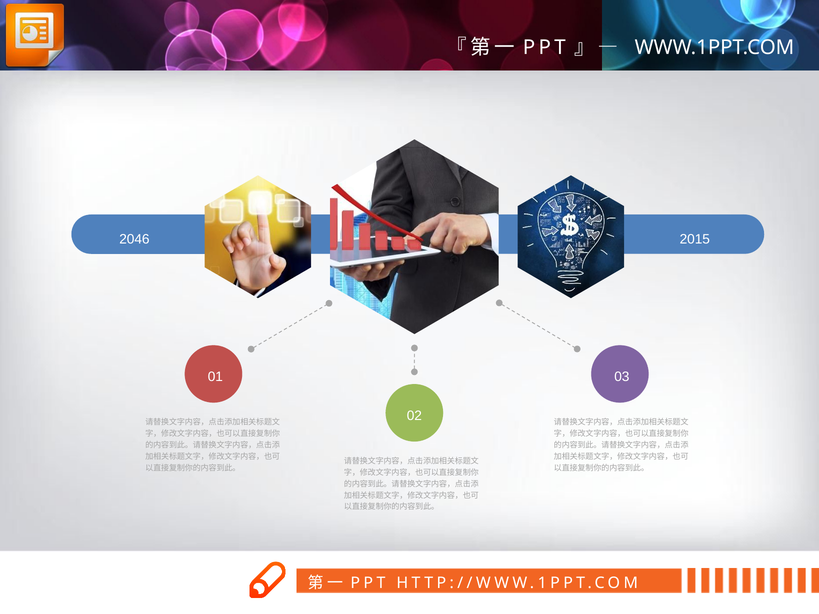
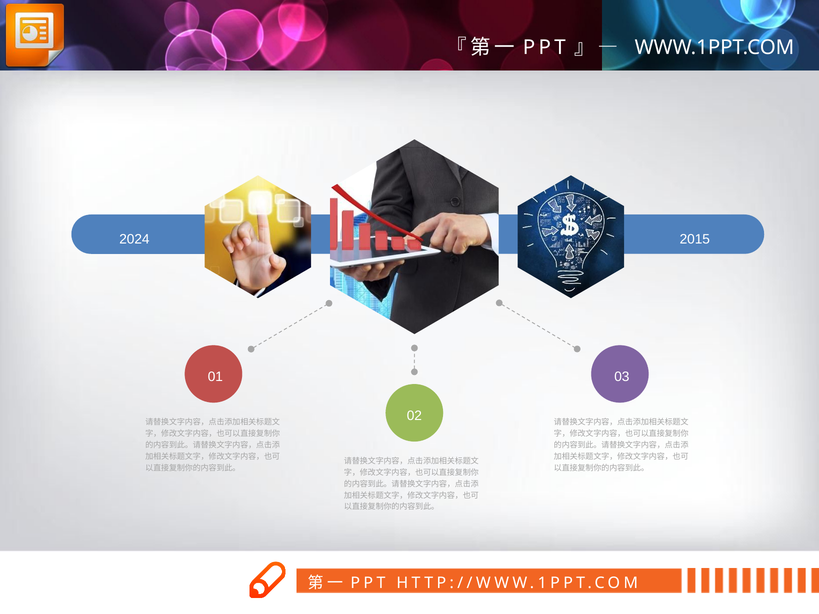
2046: 2046 -> 2024
